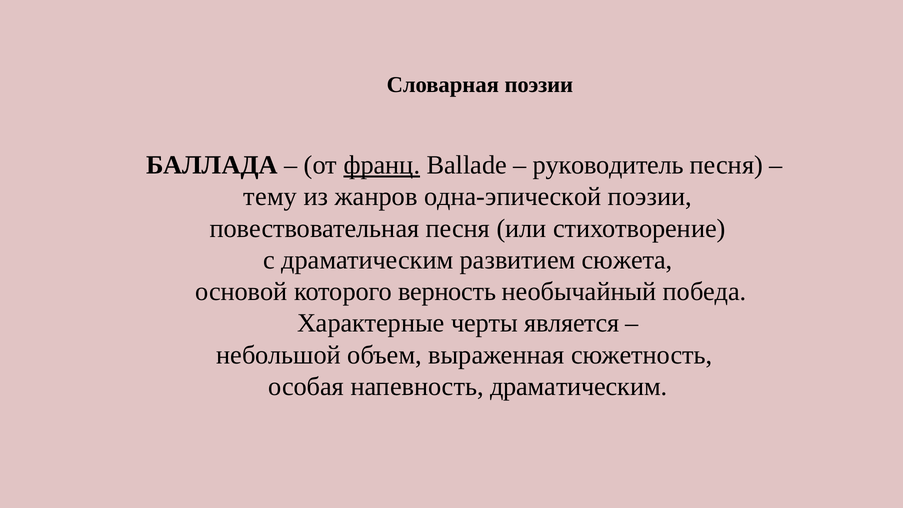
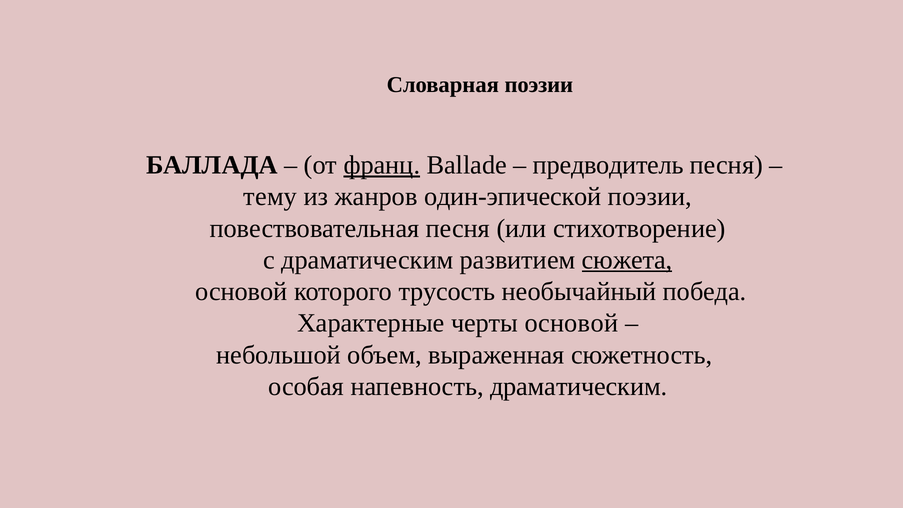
руководитель: руководитель -> предводитель
одна-эпической: одна-эпической -> один-эпической
сюжета underline: none -> present
верность: верность -> трусость
черты является: является -> основой
